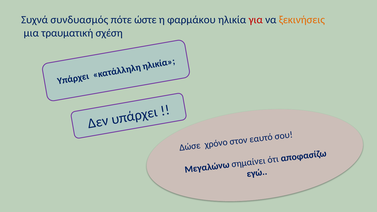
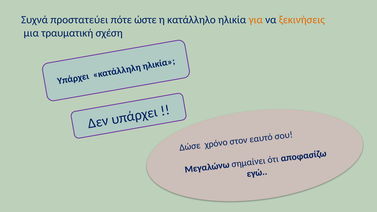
συνδυασμός: συνδυασμός -> προστατεύει
φαρμάκου: φαρμάκου -> κατάλληλο
για colour: red -> orange
